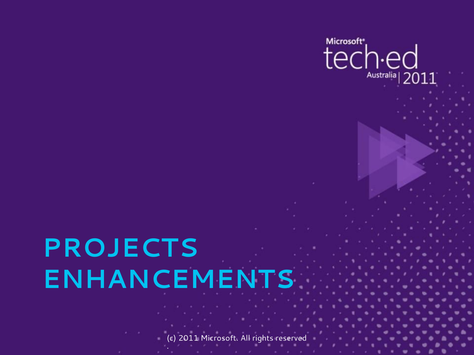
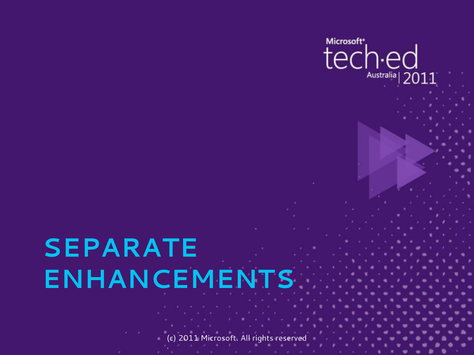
PROJECTS: PROJECTS -> SEPARATE
